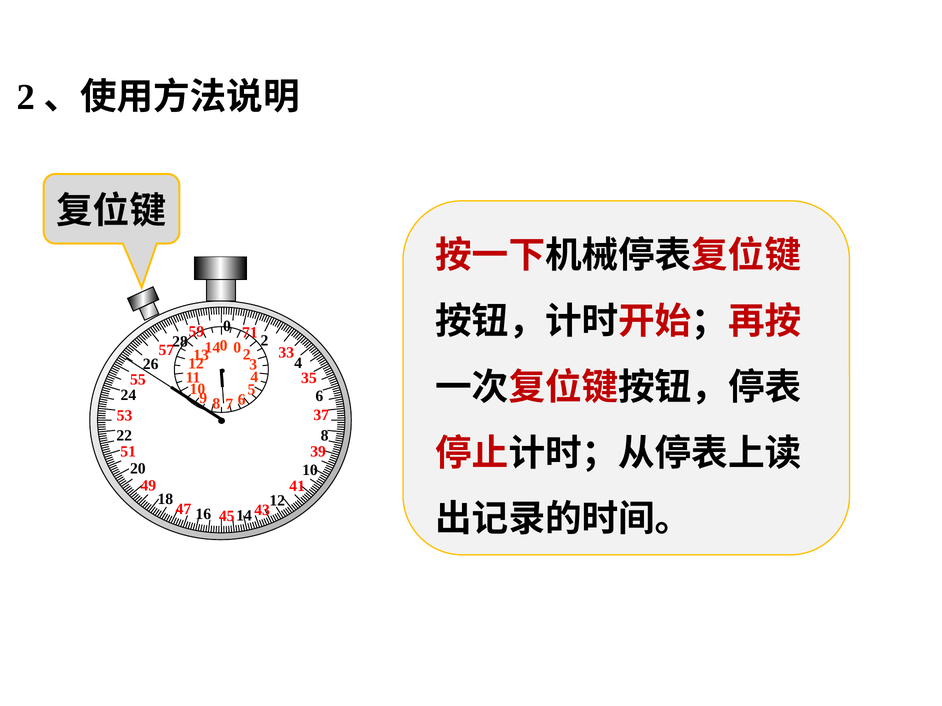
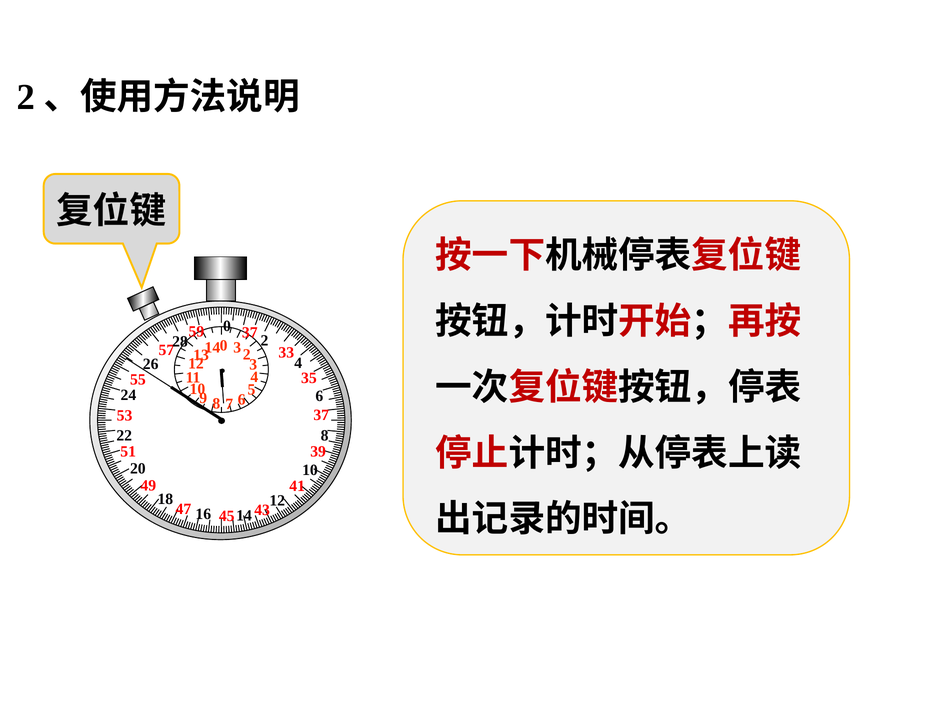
0 71: 71 -> 37
0 0: 0 -> 3
